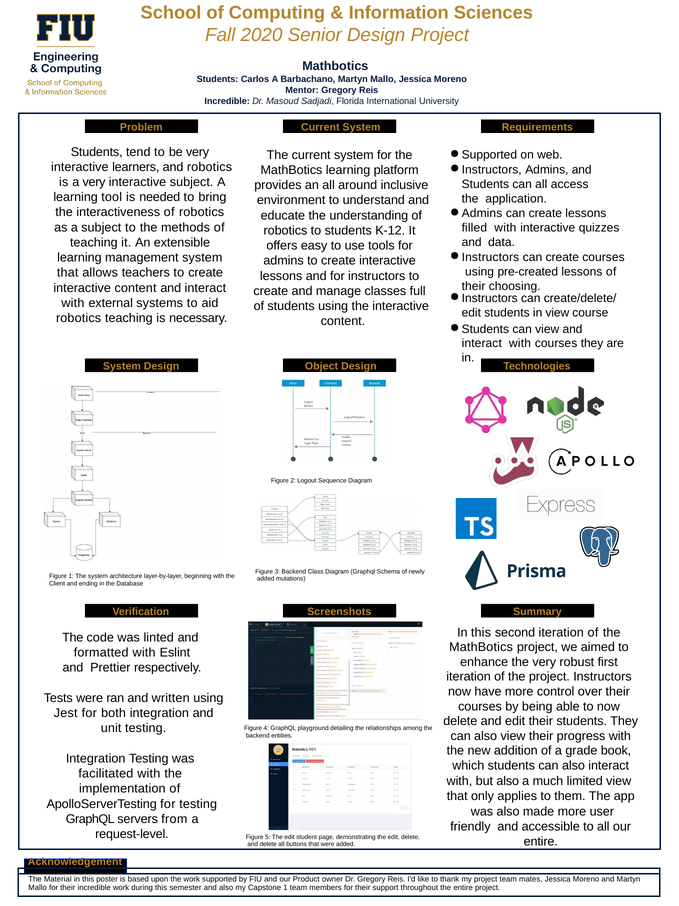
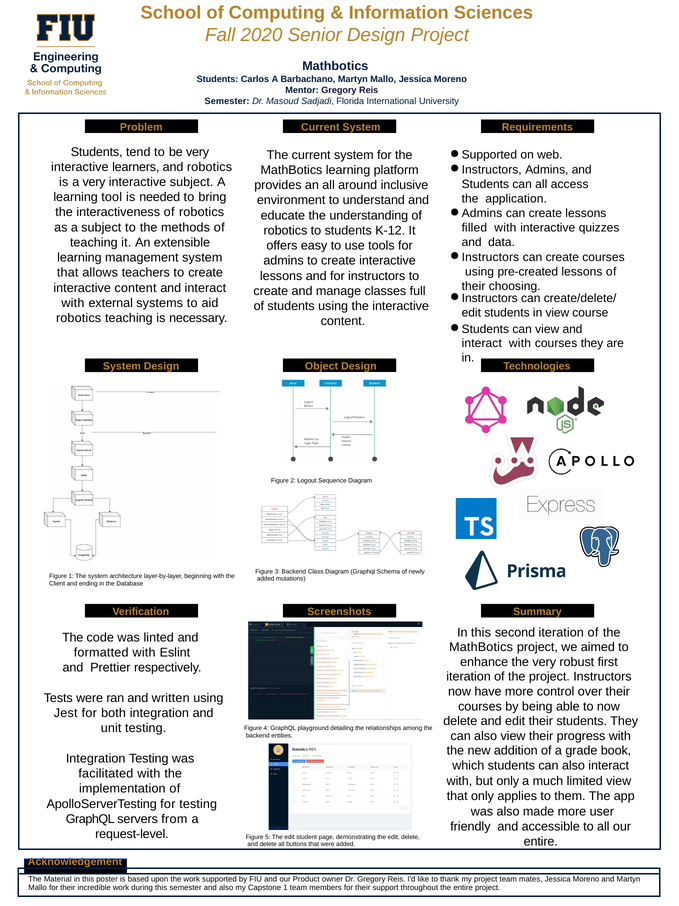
Incredible at (227, 101): Incredible -> Semester
but also: also -> only
